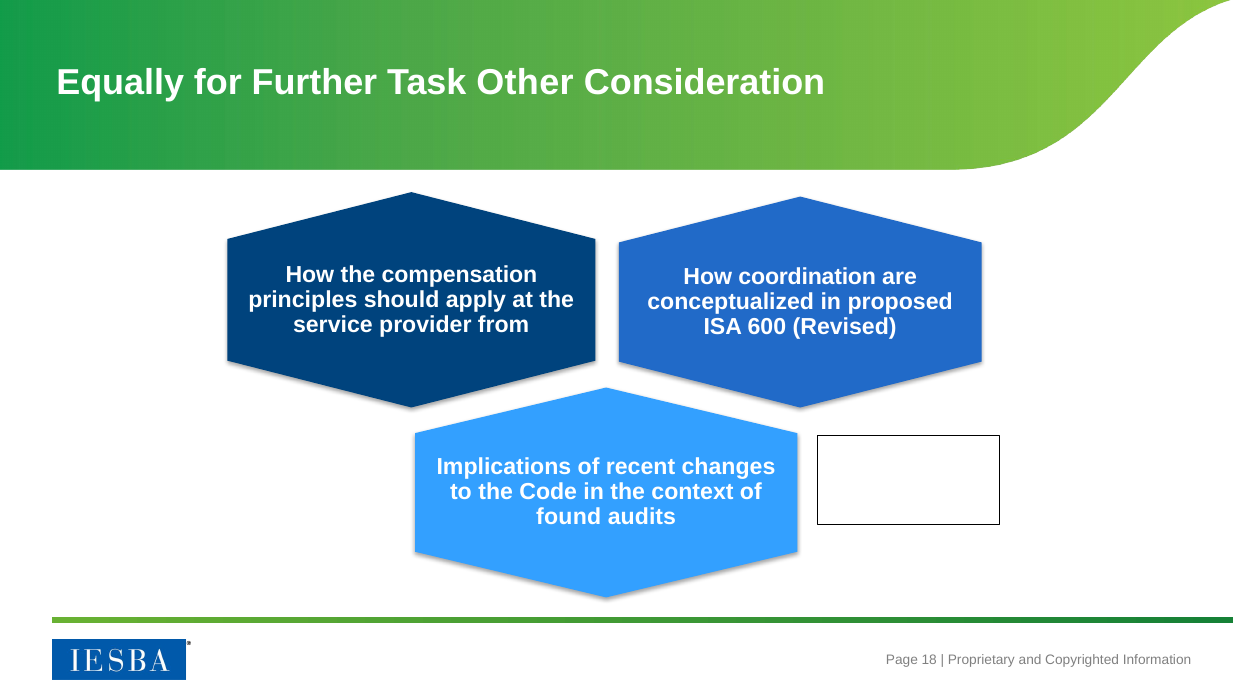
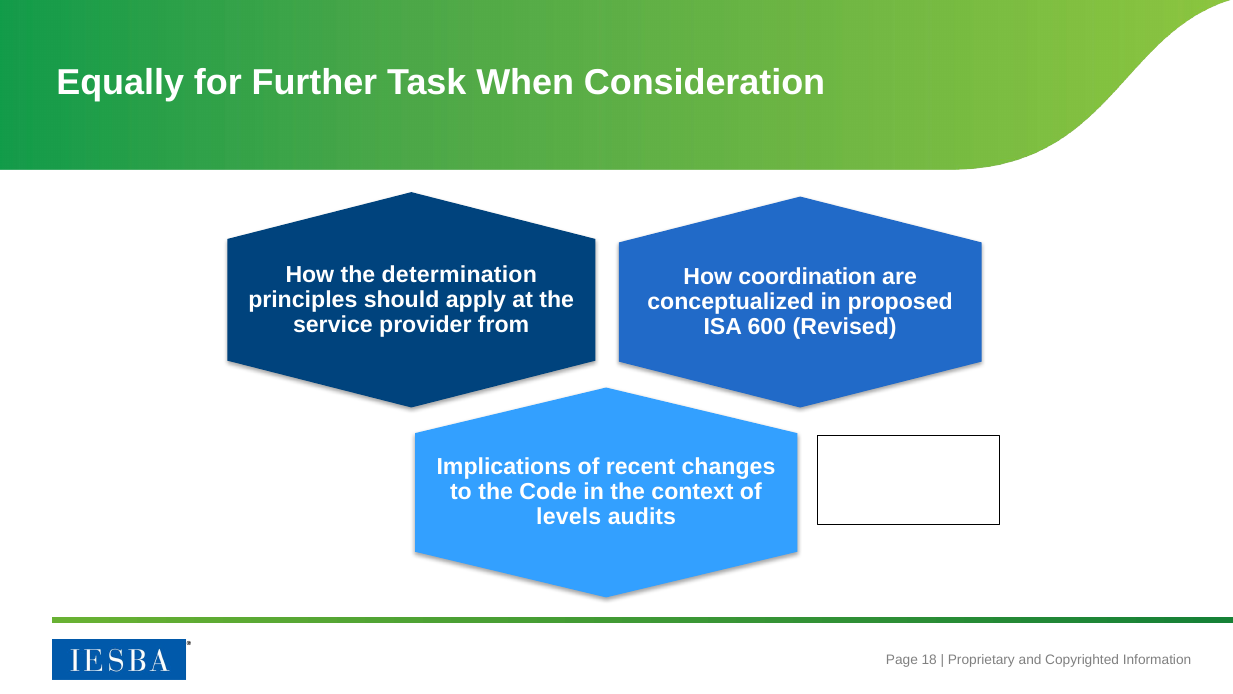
Other: Other -> When
compensation: compensation -> determination
found: found -> levels
